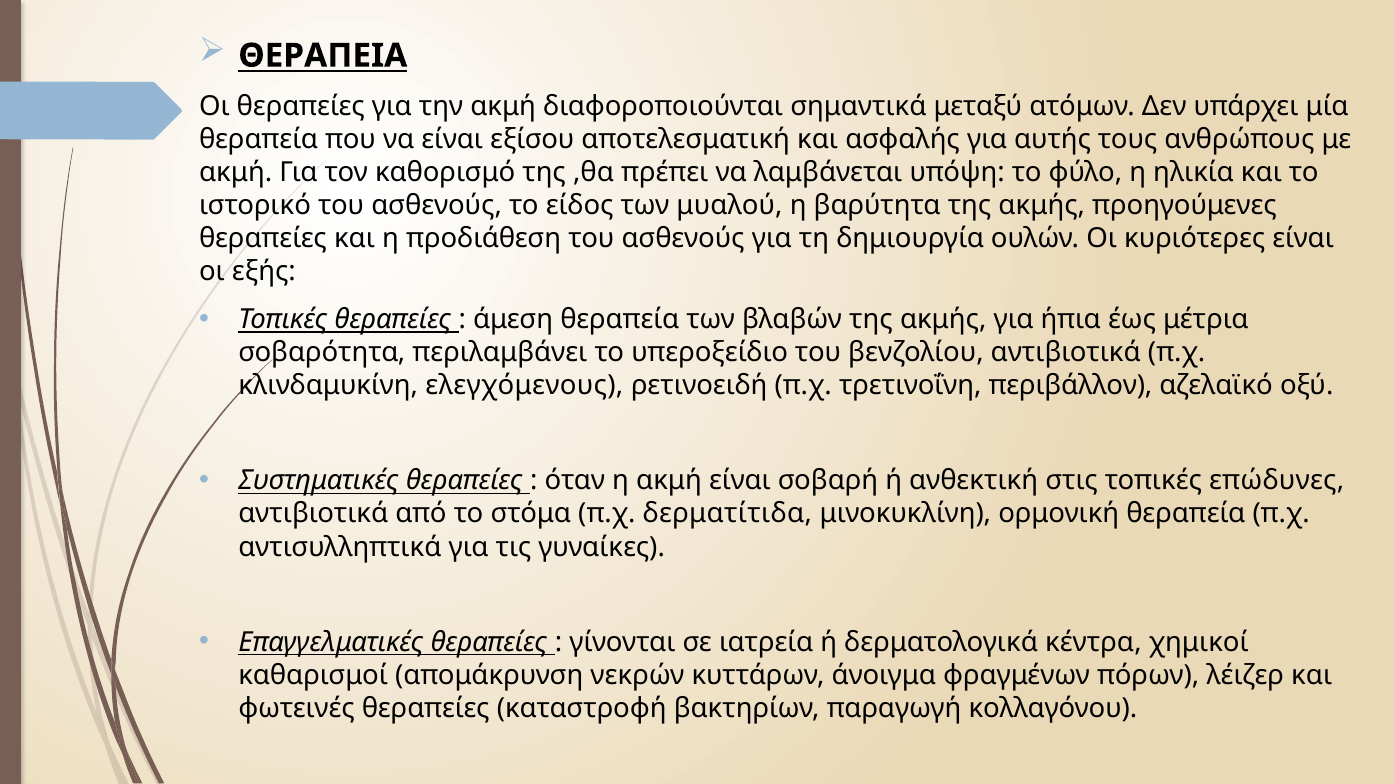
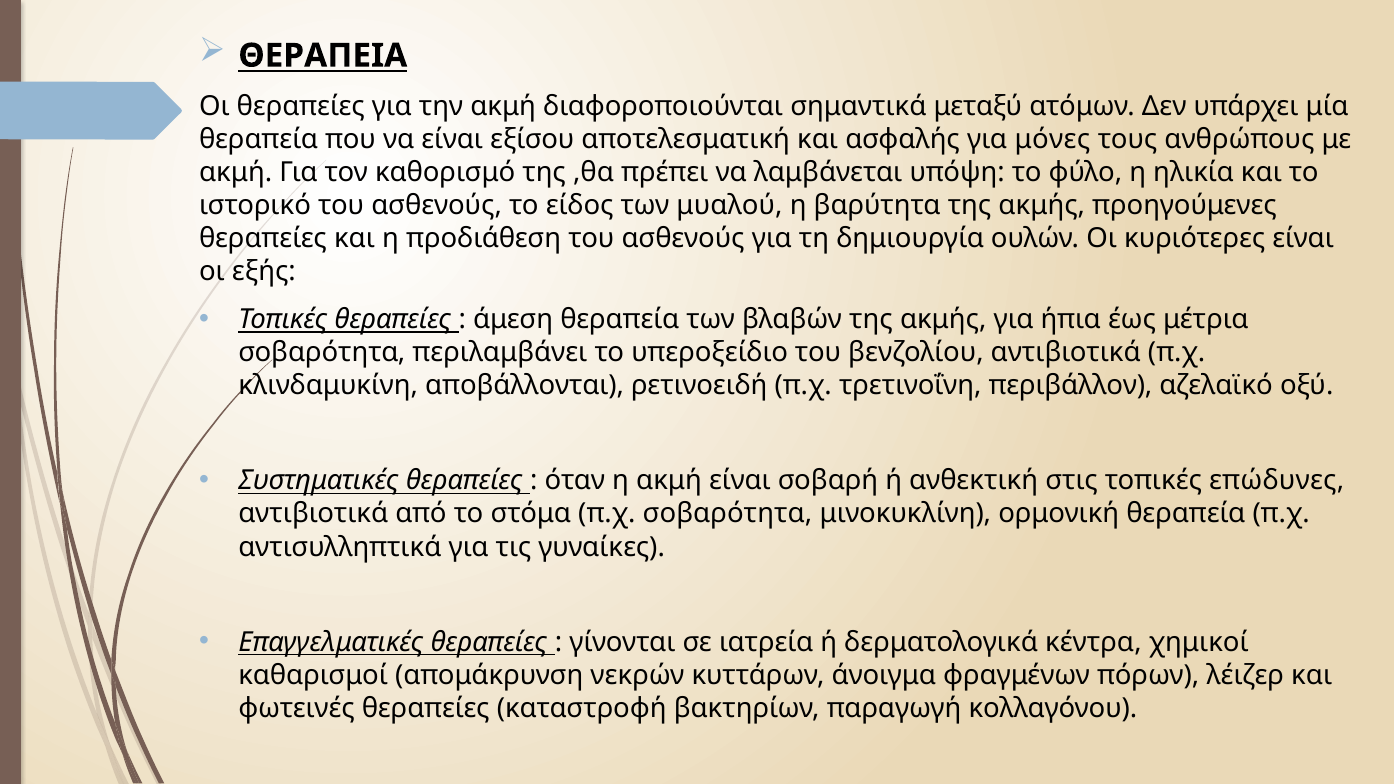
αυτής: αυτής -> μόνες
ελεγχόμενους: ελεγχόμενους -> αποβάλλονται
π.χ δερματίτιδα: δερματίτιδα -> σοβαρότητα
